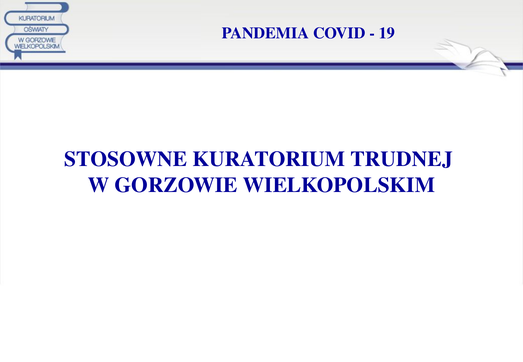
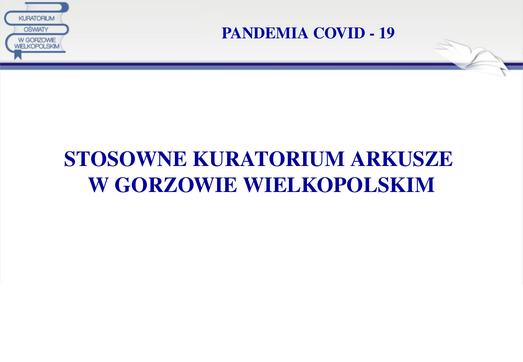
TRUDNEJ: TRUDNEJ -> ARKUSZE
